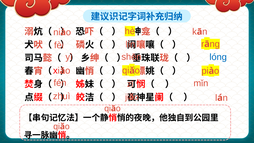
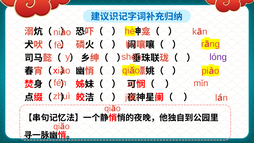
lónɡ colour: blue -> purple
